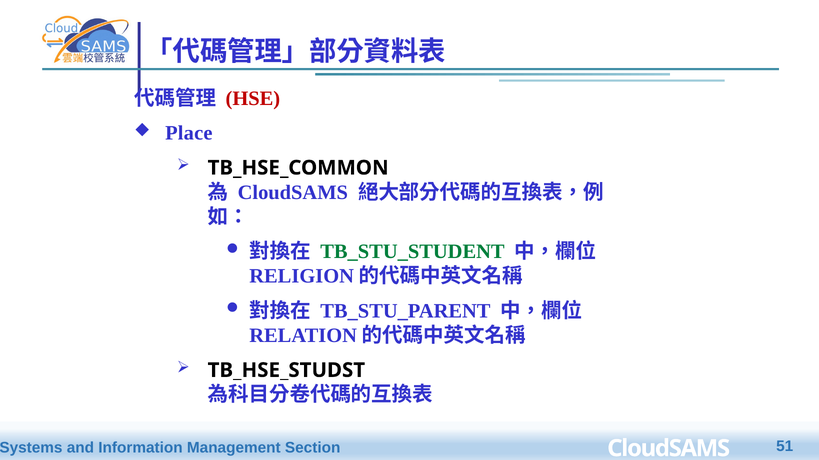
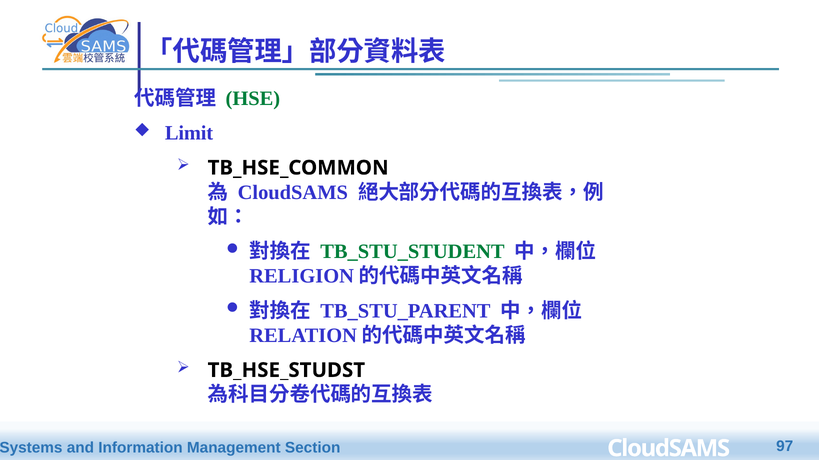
HSE colour: red -> green
Place: Place -> Limit
51: 51 -> 97
